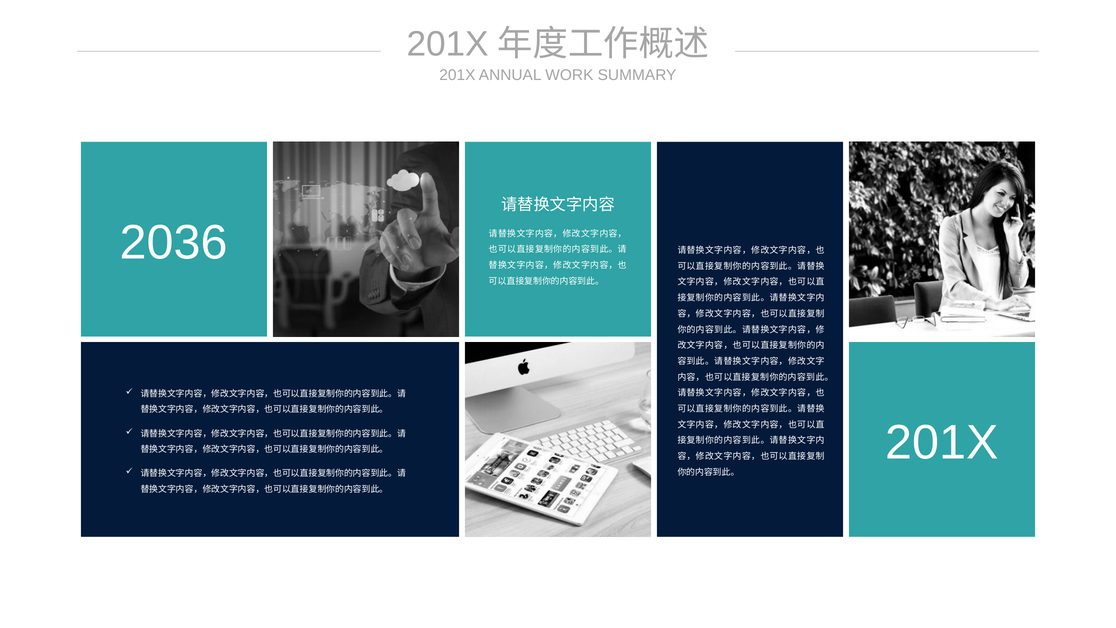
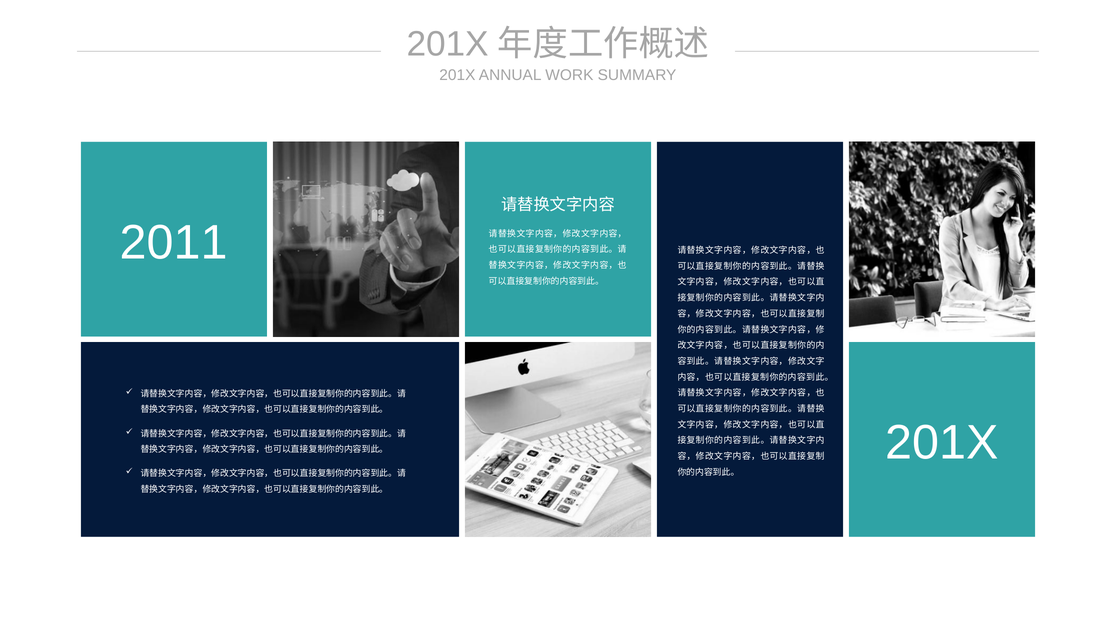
2036: 2036 -> 2011
